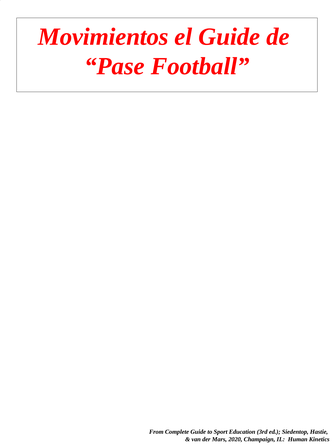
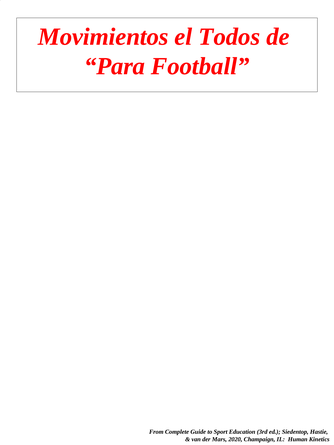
el Guide: Guide -> Todos
Pase: Pase -> Para
